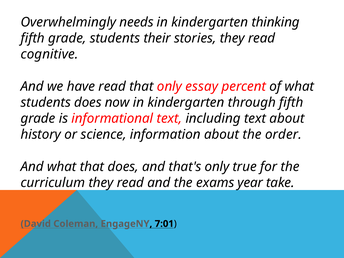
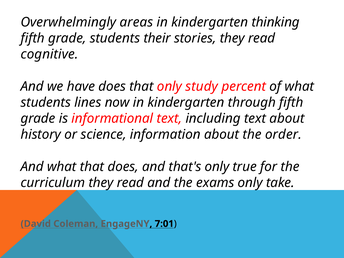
needs: needs -> areas
have read: read -> does
essay: essay -> study
students does: does -> lines
exams year: year -> only
